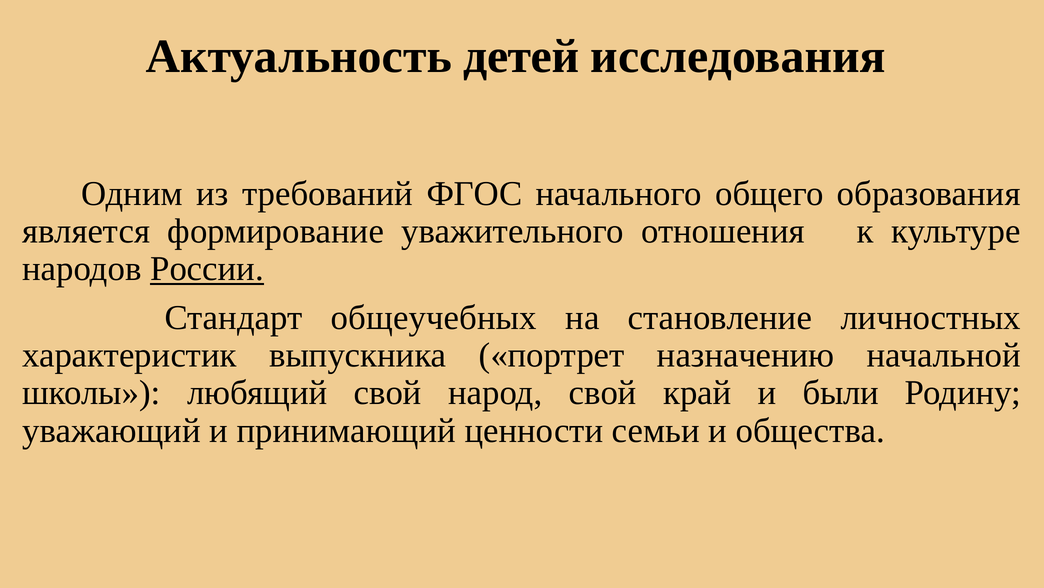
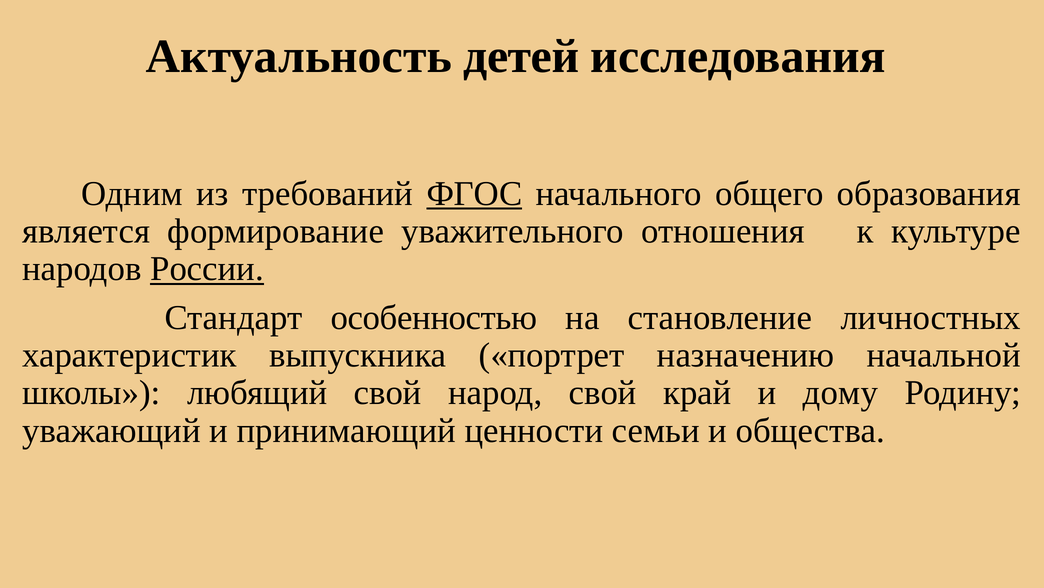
ФГОС underline: none -> present
общеучебных: общеучебных -> особенностью
были: были -> дому
